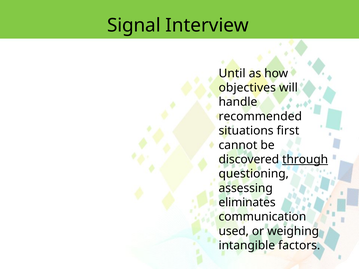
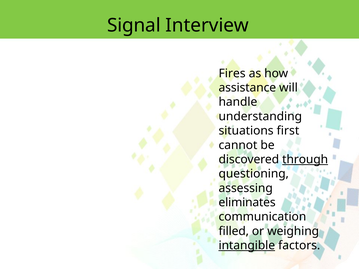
Until: Until -> Fires
objectives: objectives -> assistance
recommended: recommended -> understanding
used: used -> filled
intangible underline: none -> present
